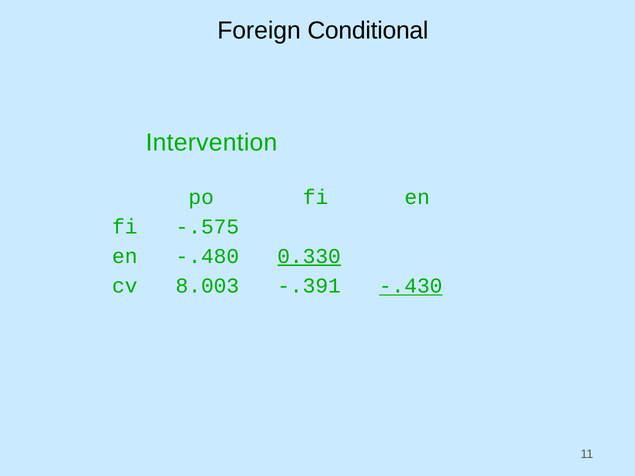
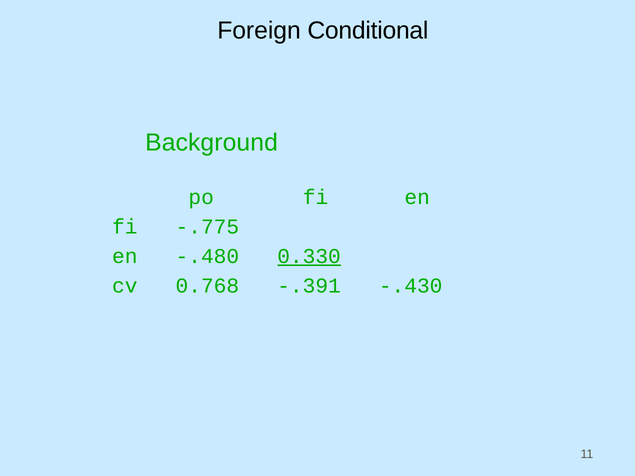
Intervention: Intervention -> Background
-.575: -.575 -> -.775
8.003: 8.003 -> 0.768
-.430 underline: present -> none
